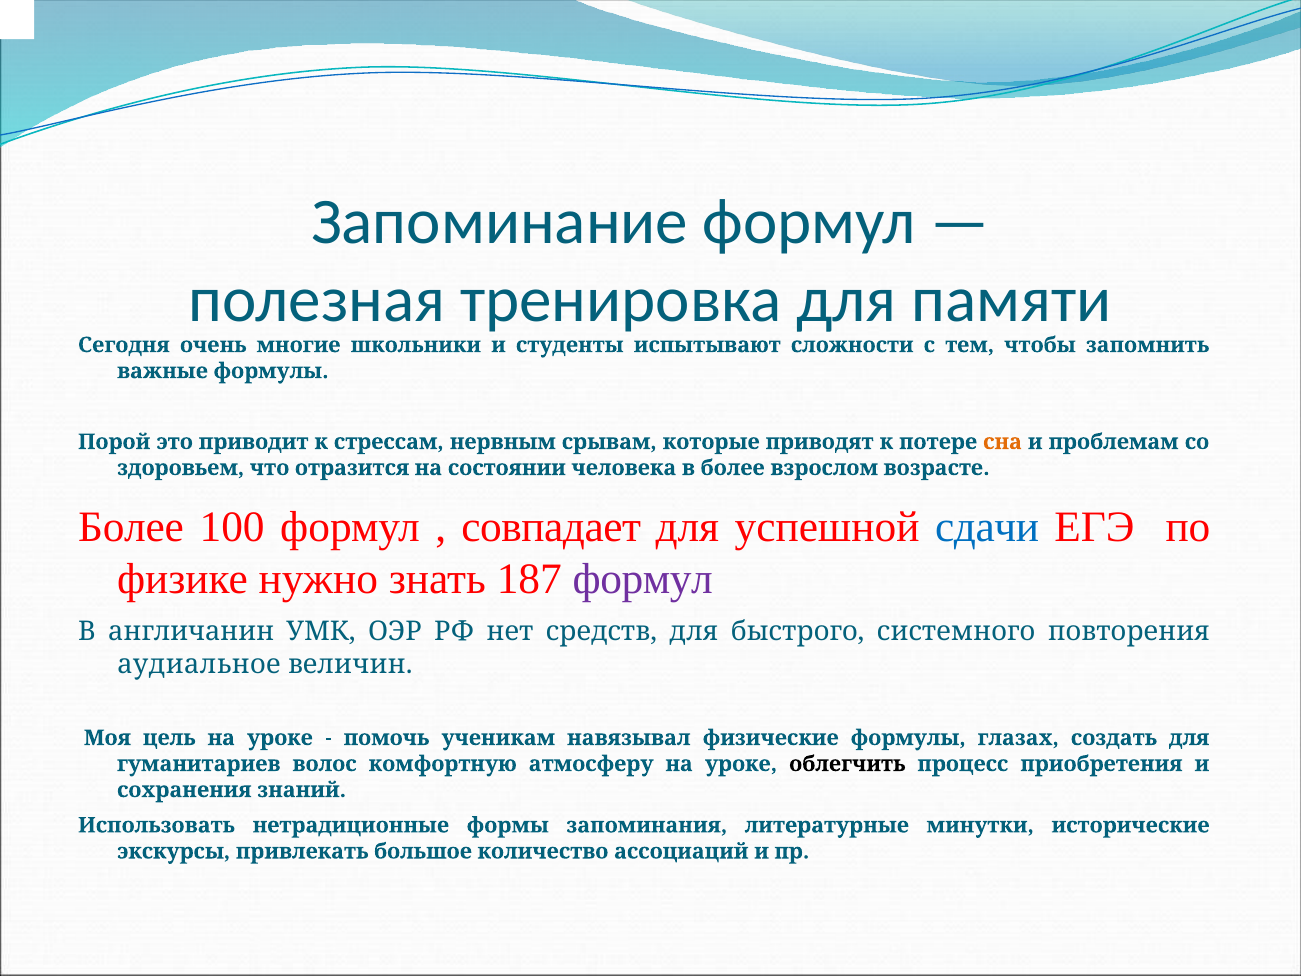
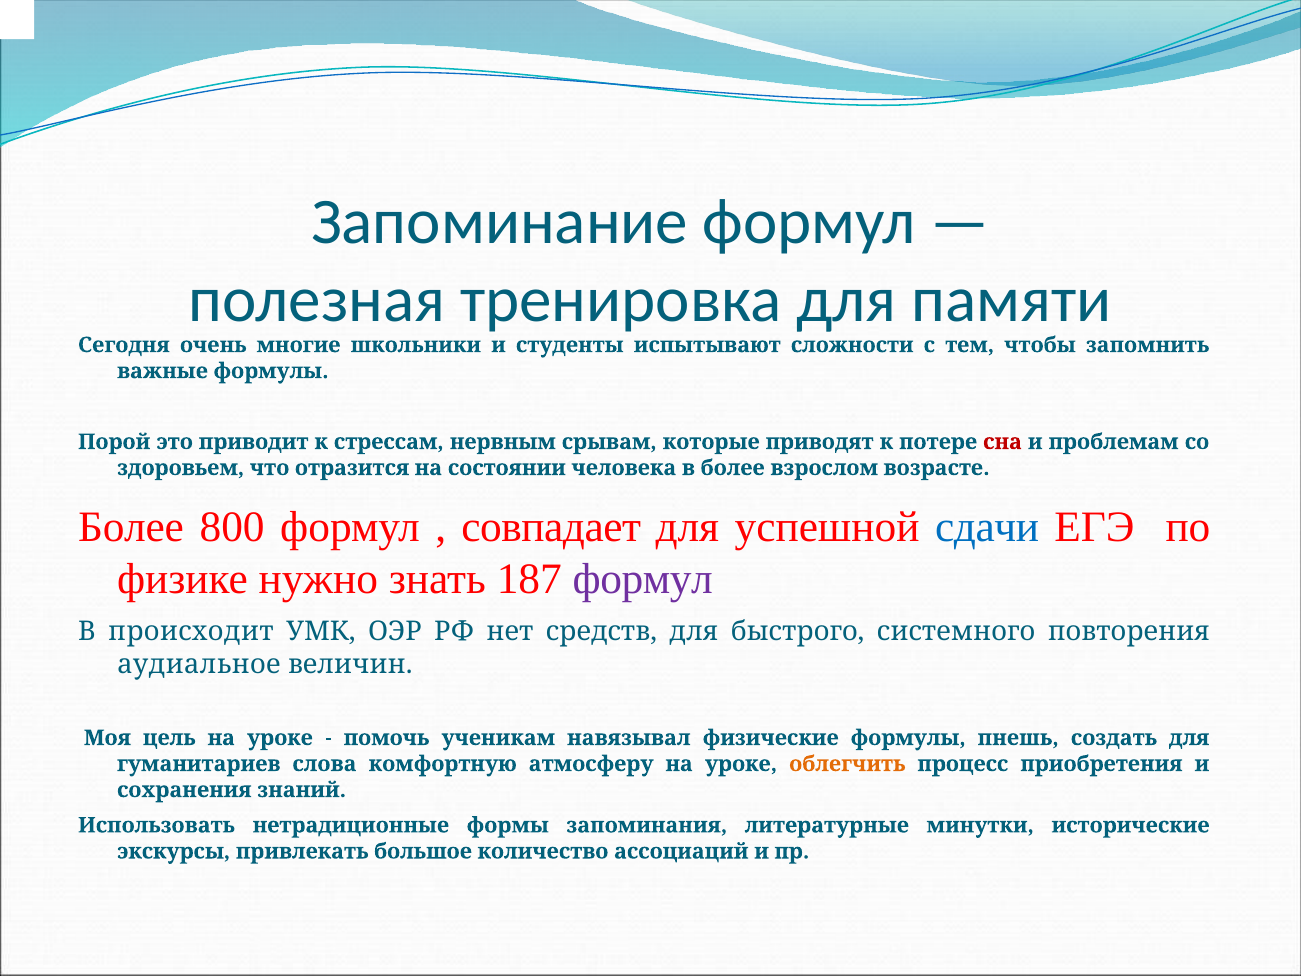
сна colour: orange -> red
100: 100 -> 800
англичанин: англичанин -> происходит
глазах: глазах -> пнешь
волос: волос -> слова
облегчить colour: black -> orange
